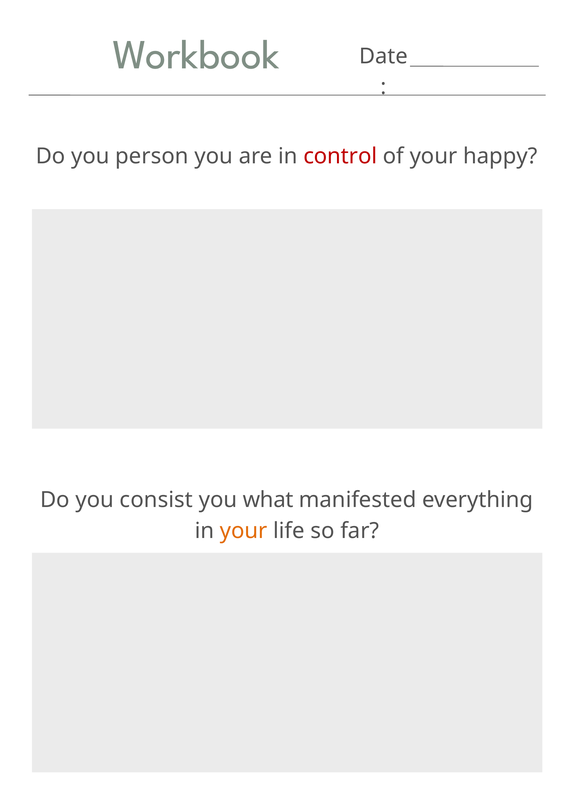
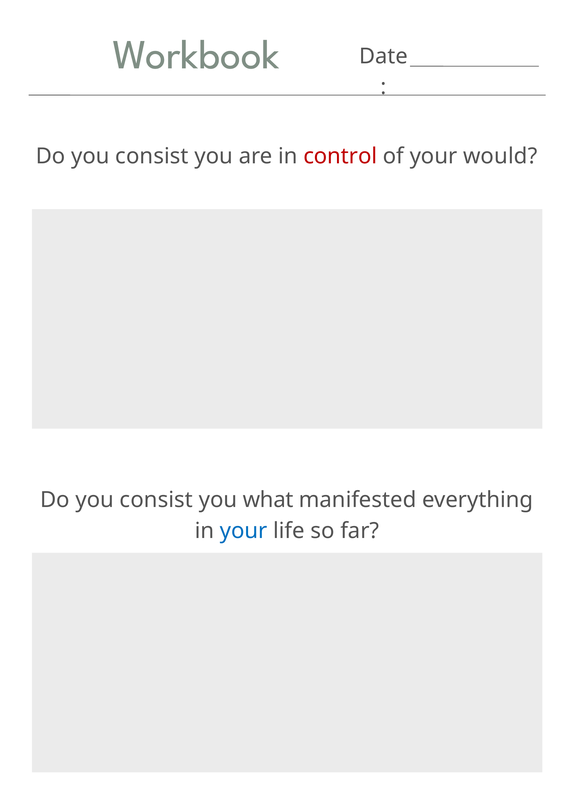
person at (152, 156): person -> consist
happy: happy -> would
your at (244, 531) colour: orange -> blue
